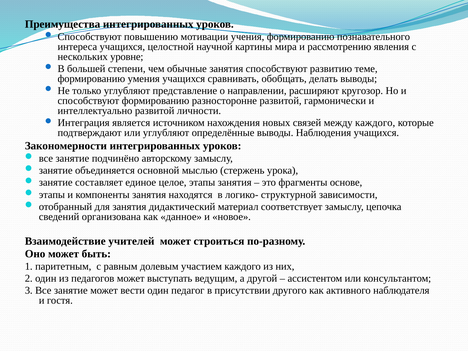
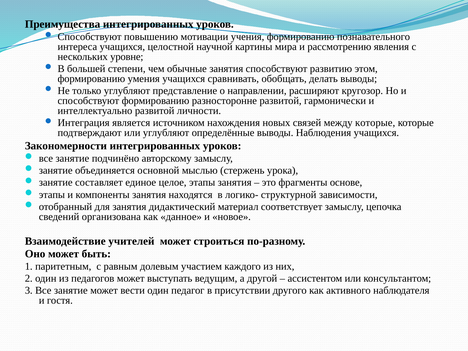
теме: теме -> этом
между каждого: каждого -> которые
